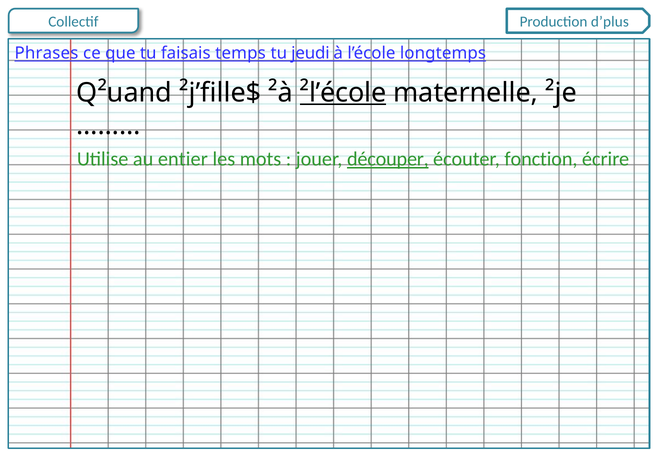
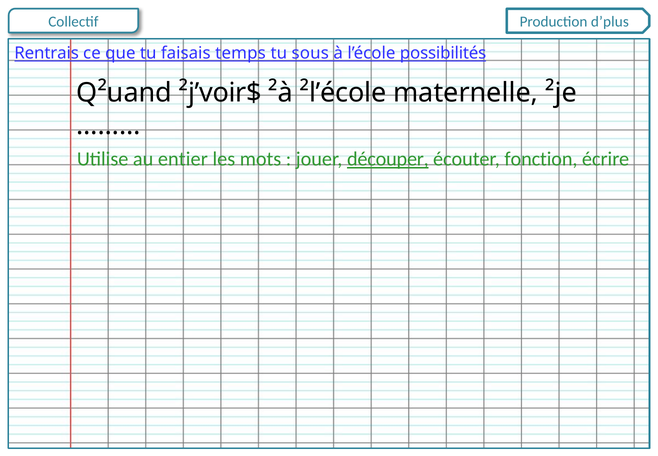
Phrases: Phrases -> Rentrais
jeudi: jeudi -> sous
longtemps: longtemps -> possibilités
²j’fille$: ²j’fille$ -> ²j’voir$
²l’école underline: present -> none
